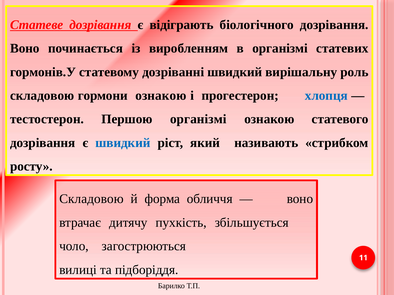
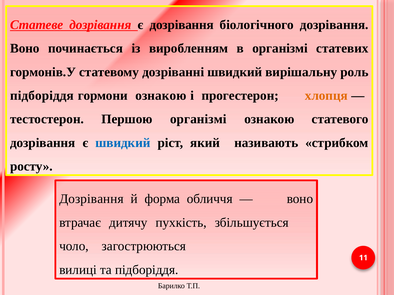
є відіграють: відіграють -> дозрівання
складовою at (42, 96): складовою -> підборіддя
хлопця colour: blue -> orange
Складовою at (91, 199): Складовою -> Дозрівання
